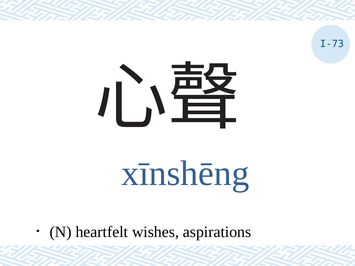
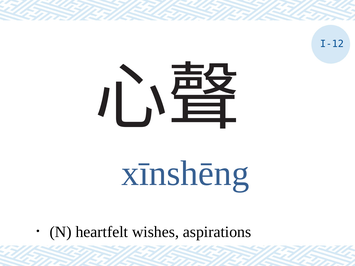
I-73: I-73 -> I-12
